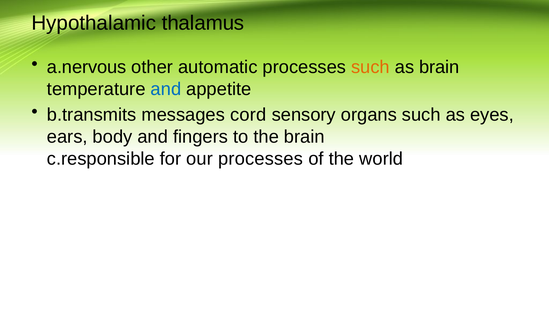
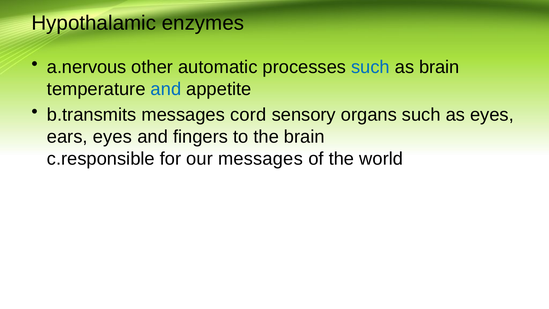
thalamus: thalamus -> enzymes
such at (370, 67) colour: orange -> blue
ears body: body -> eyes
our processes: processes -> messages
